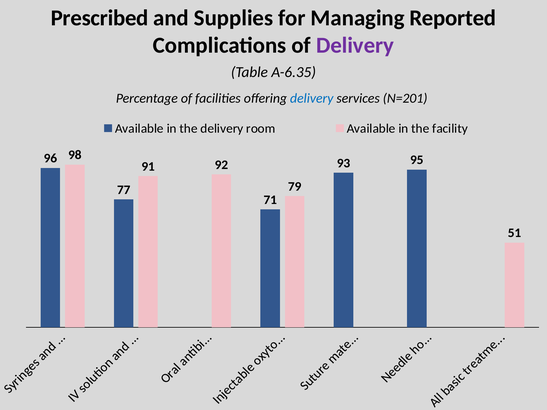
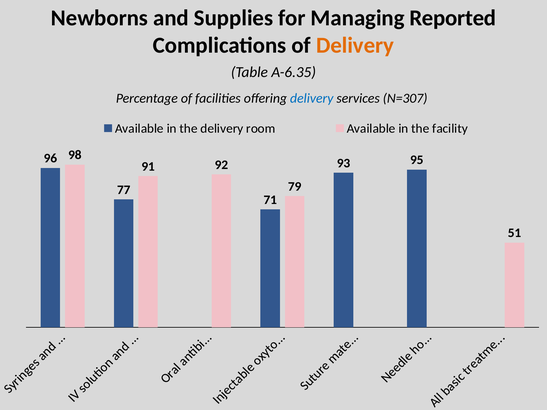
Prescribed: Prescribed -> Newborns
Delivery at (355, 45) colour: purple -> orange
N=201: N=201 -> N=307
